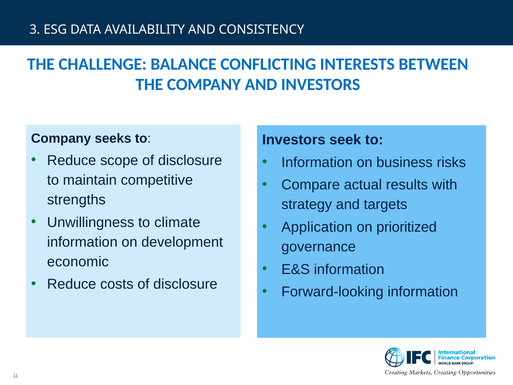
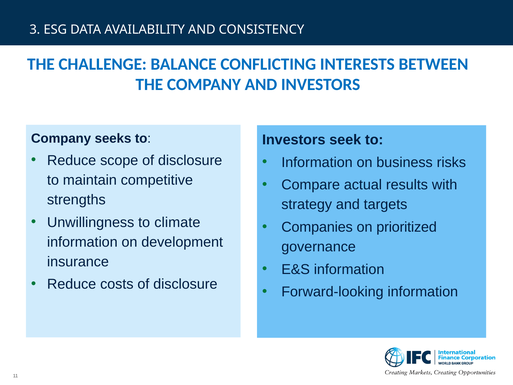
Application: Application -> Companies
economic: economic -> insurance
